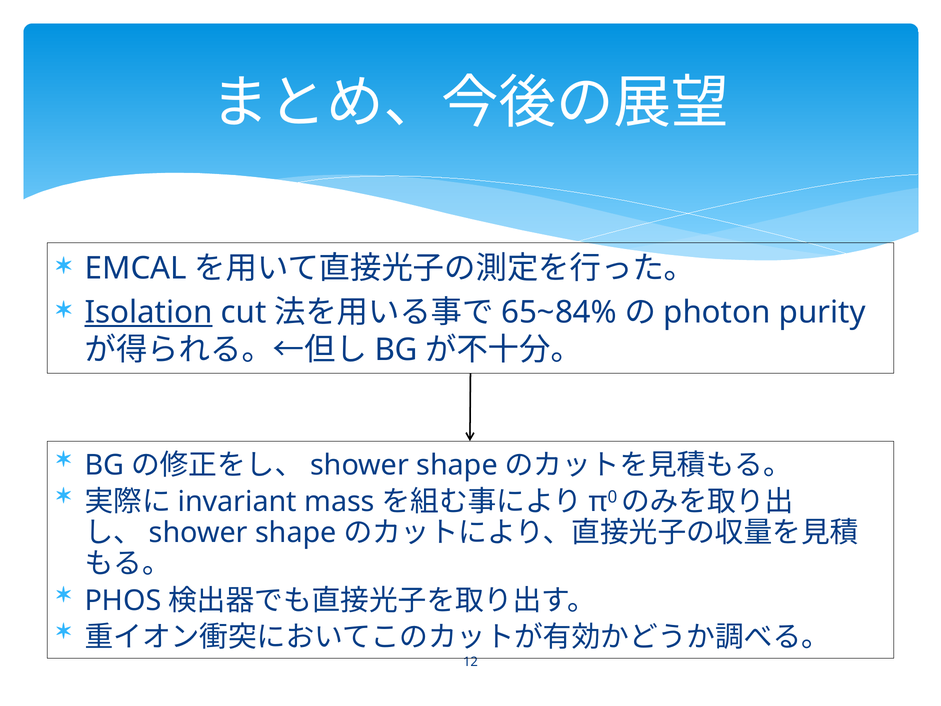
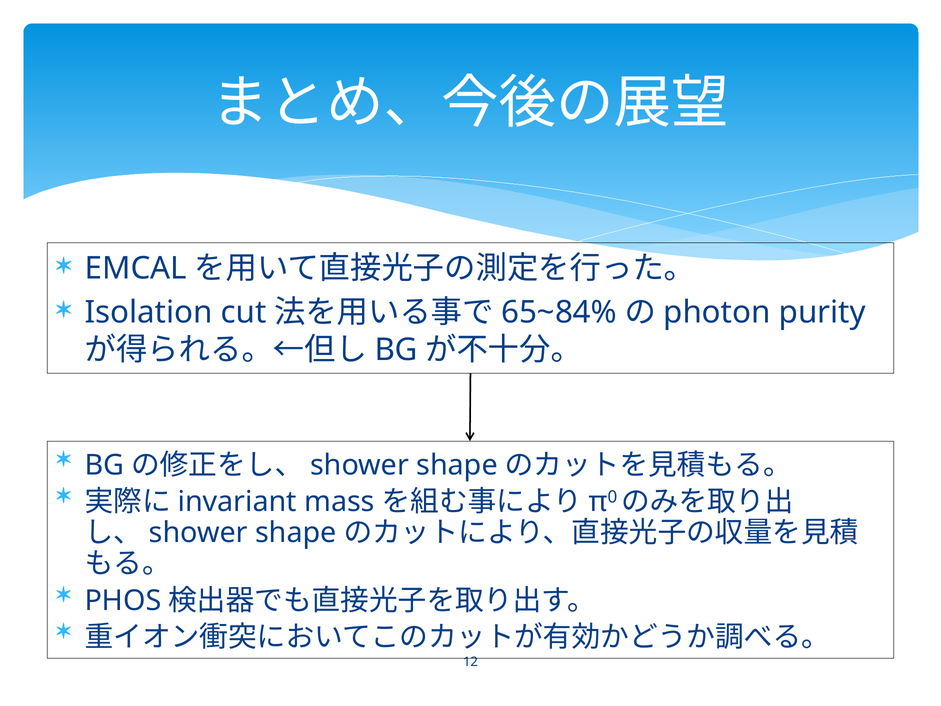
Isolation underline: present -> none
